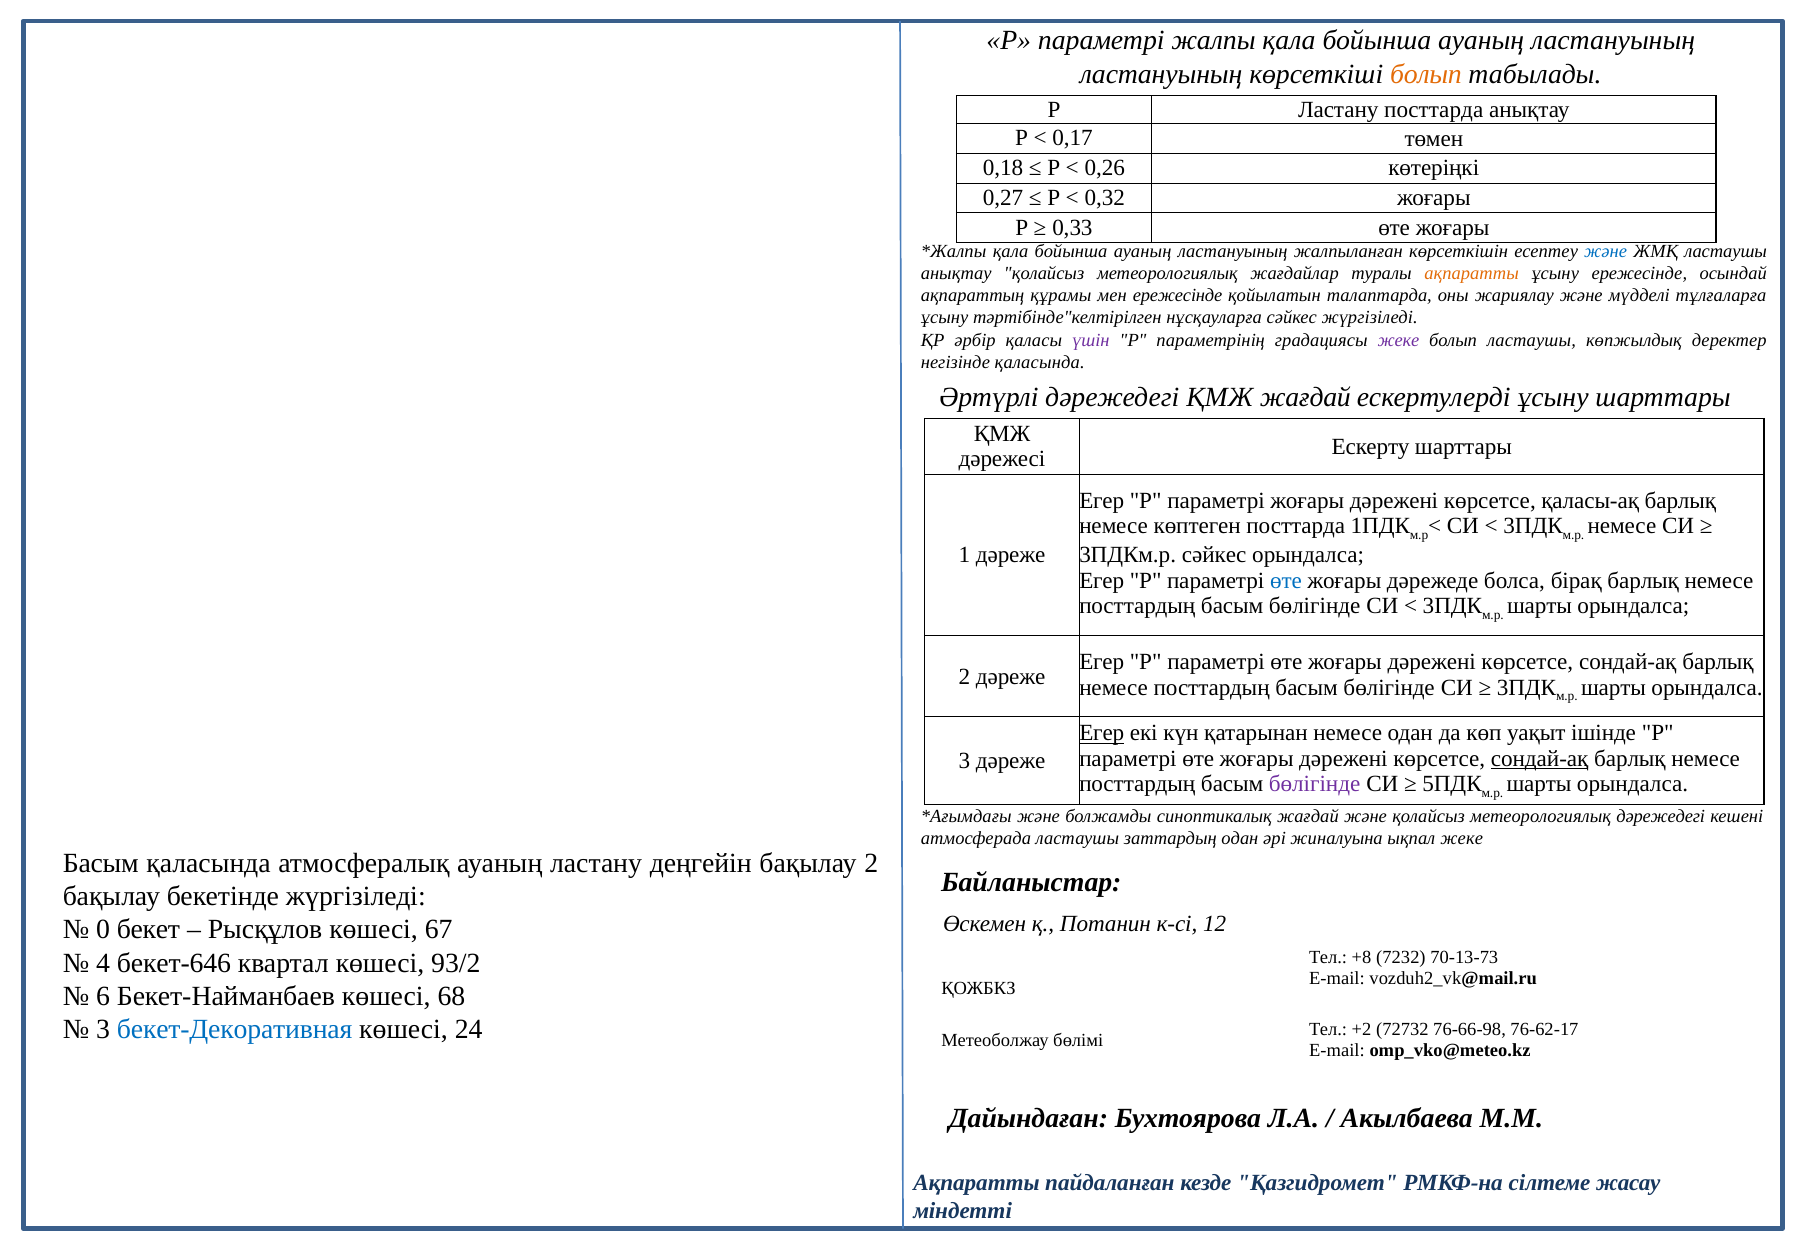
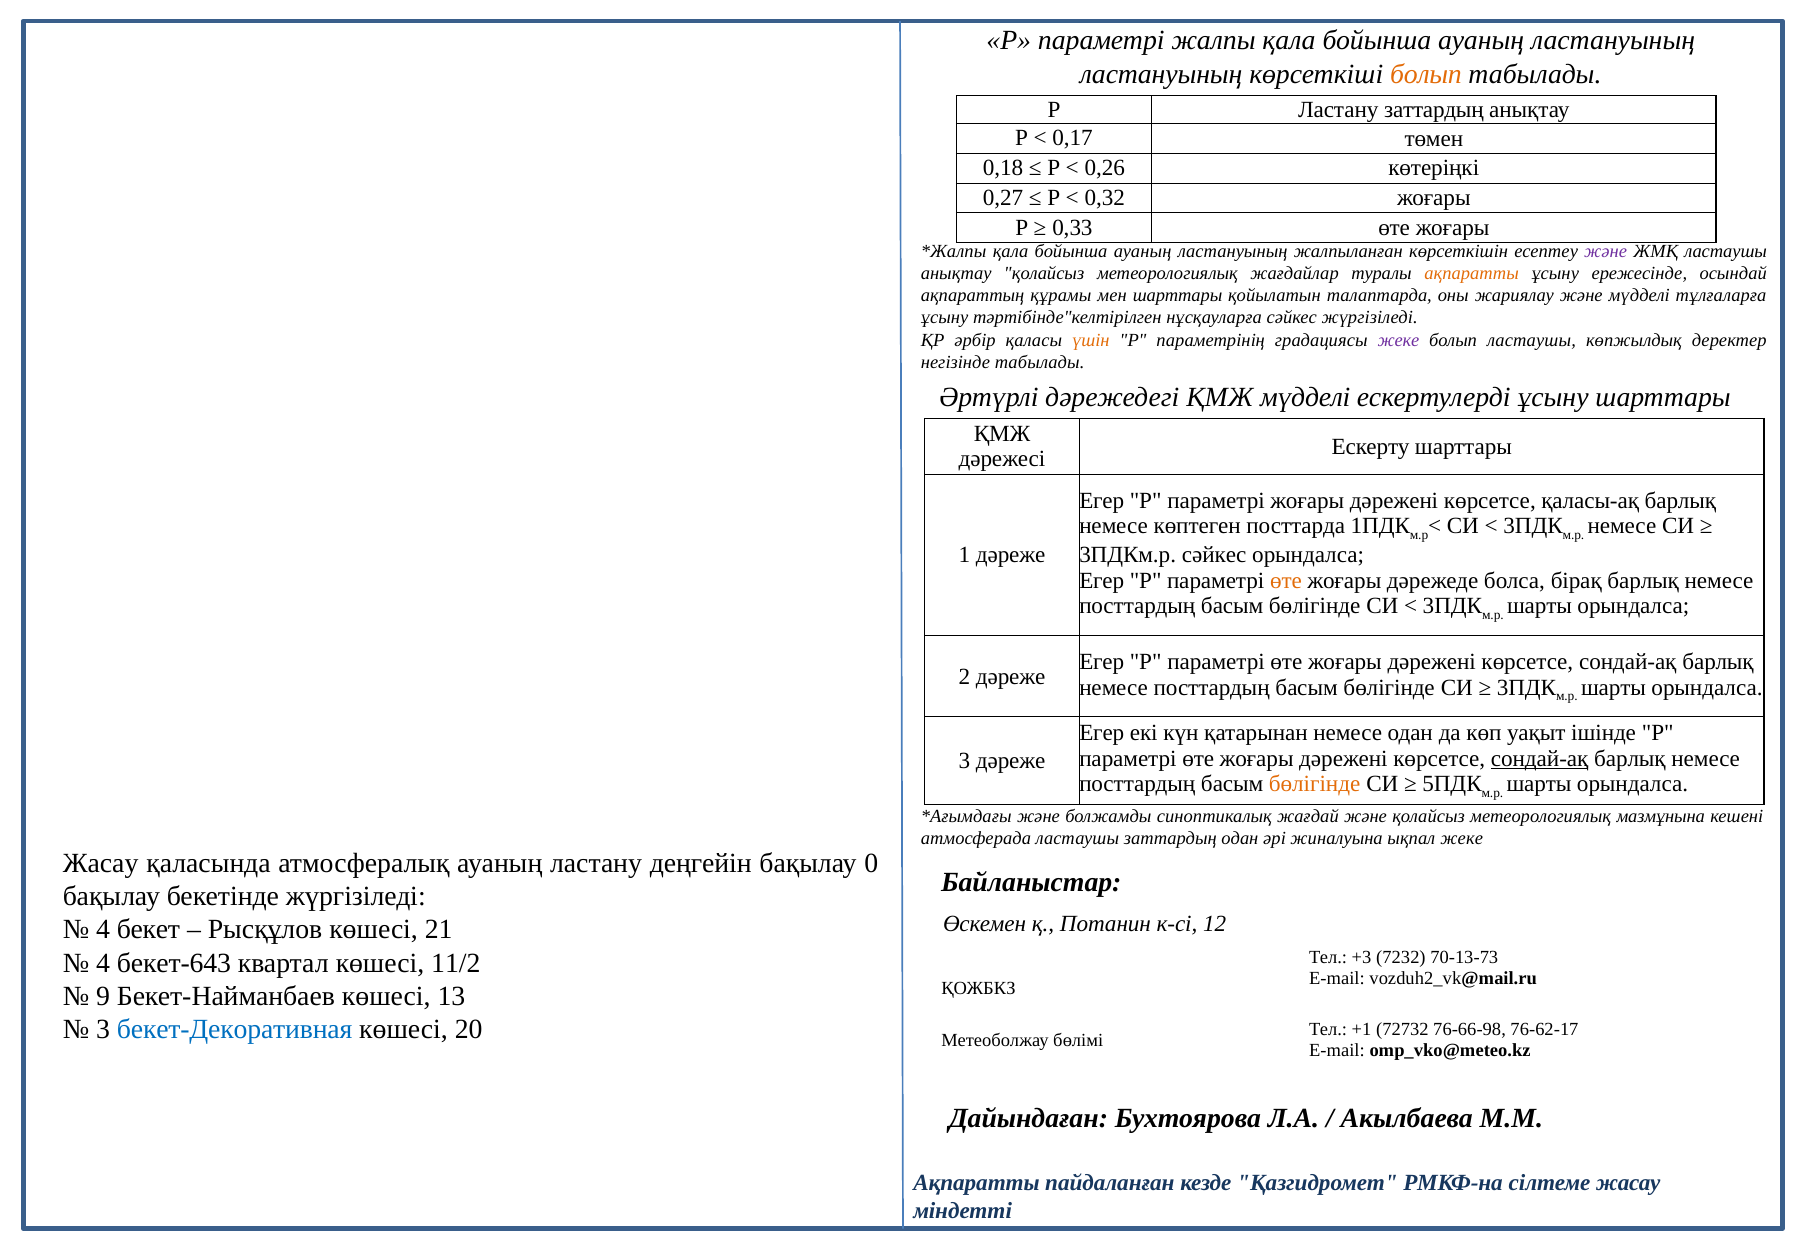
Ластану посттарда: посттарда -> заттардың
және at (1606, 251) colour: blue -> purple
мен ережесінде: ережесінде -> шарттары
үшін colour: purple -> orange
негізінде қаласында: қаласында -> табылады
ҚМЖ жағдай: жағдай -> мүдделі
өте at (1286, 581) colour: blue -> orange
Егер at (1102, 733) underline: present -> none
бөлігінде at (1315, 784) colour: purple -> orange
метеорологиялық дәрежедегі: дәрежедегі -> мазмұнына
Басым at (101, 863): Басым -> Жасау
бақылау 2: 2 -> 0
0 at (103, 930): 0 -> 4
67: 67 -> 21
+8: +8 -> +3
бекет-646: бекет-646 -> бекет-643
93/2: 93/2 -> 11/2
6: 6 -> 9
68: 68 -> 13
24: 24 -> 20
+2: +2 -> +1
